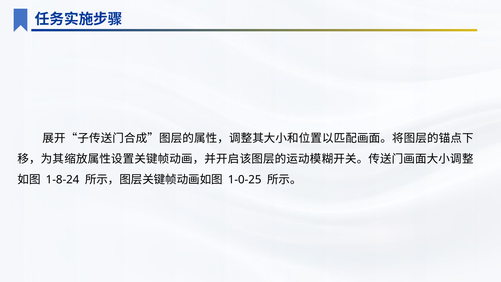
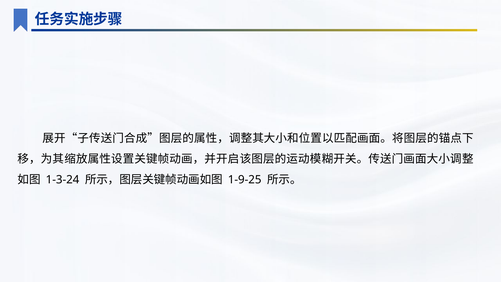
1-8-24: 1-8-24 -> 1-3-24
1-0-25: 1-0-25 -> 1-9-25
